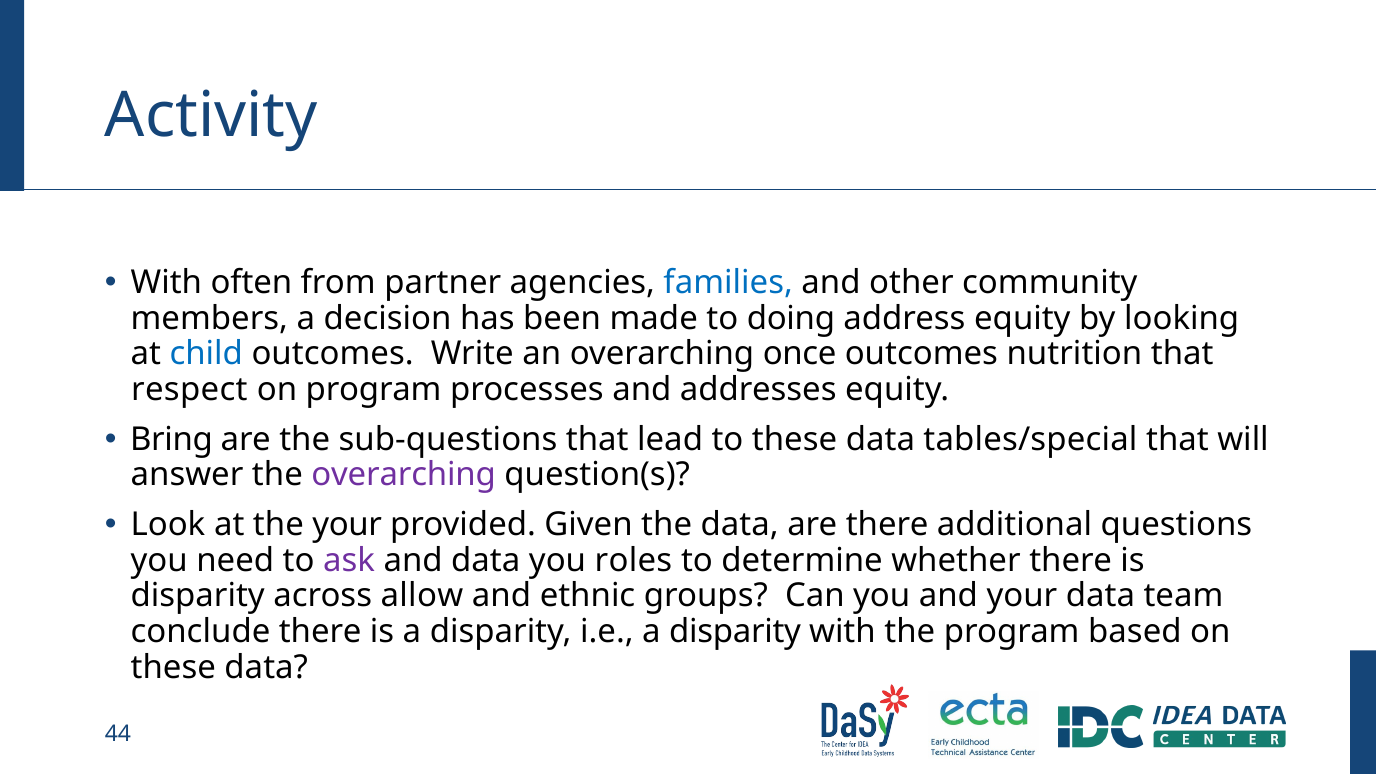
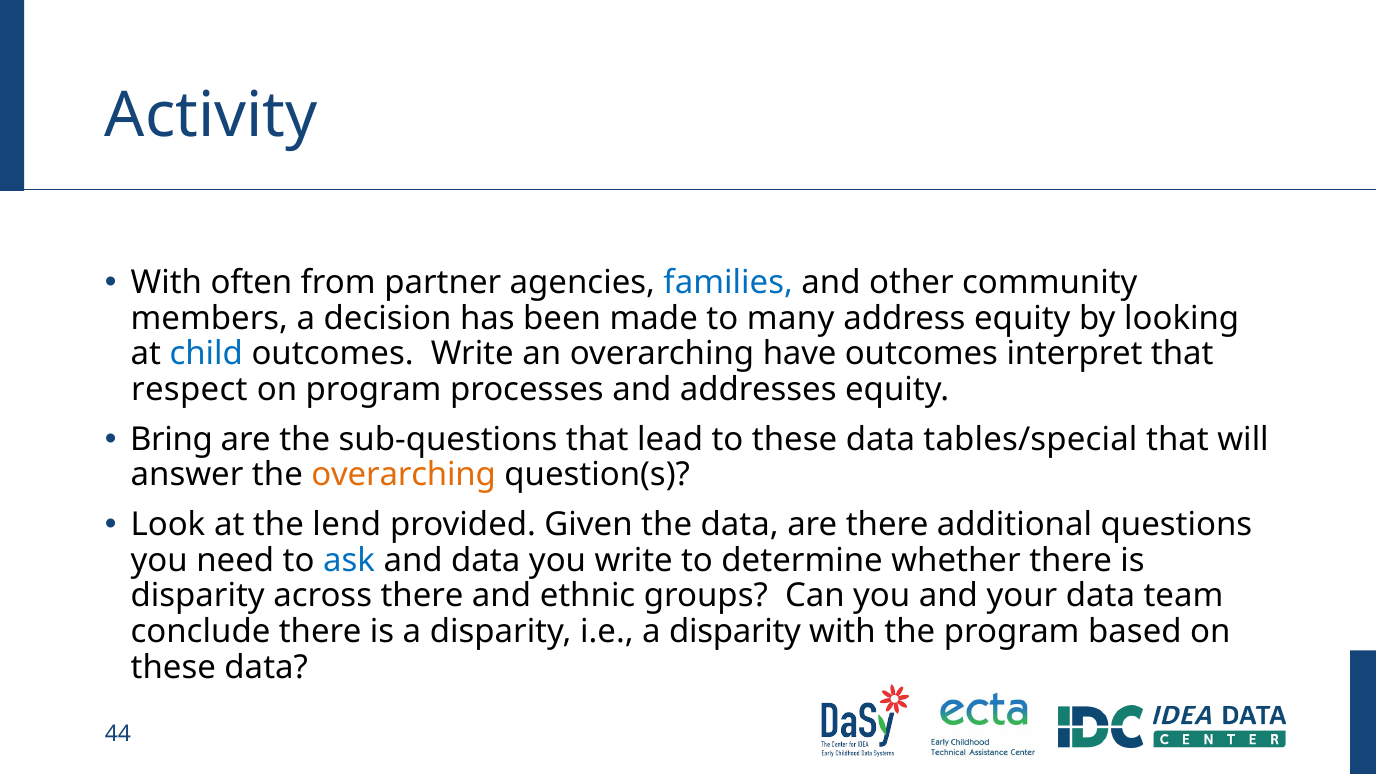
doing: doing -> many
once: once -> have
nutrition: nutrition -> interpret
overarching at (404, 475) colour: purple -> orange
the your: your -> lend
ask colour: purple -> blue
you roles: roles -> write
across allow: allow -> there
